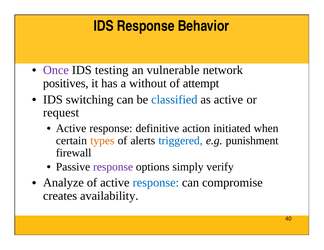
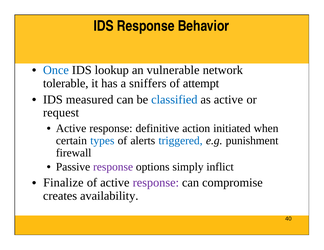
Once colour: purple -> blue
testing: testing -> lookup
positives: positives -> tolerable
without: without -> sniffers
switching: switching -> measured
types colour: orange -> blue
verify: verify -> inflict
Analyze: Analyze -> Finalize
response at (156, 183) colour: blue -> purple
